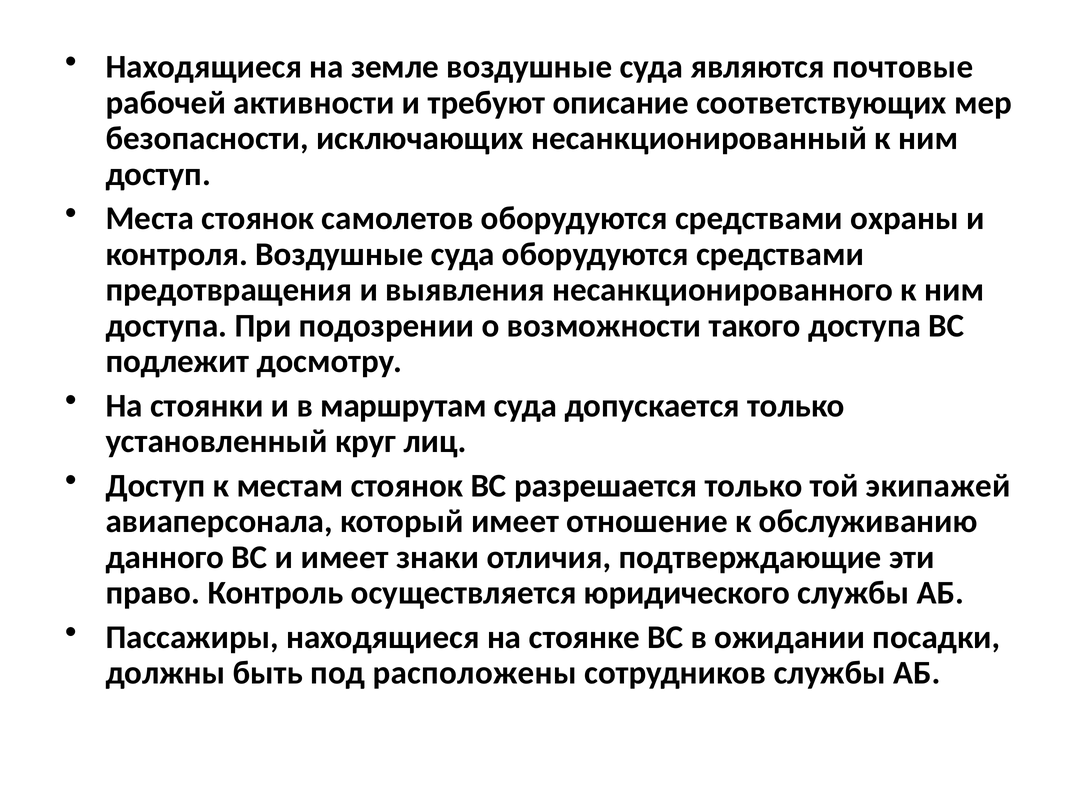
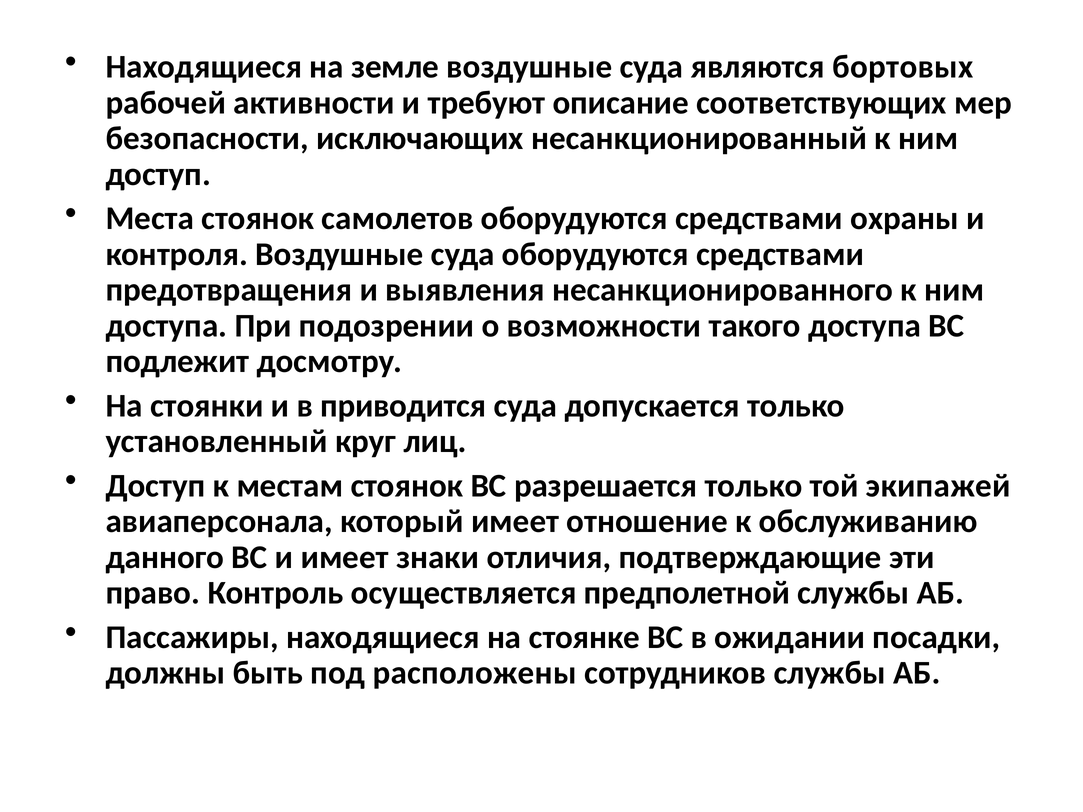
почтовые: почтовые -> бортовых
маршрутам: маршрутам -> приводится
юридического: юридического -> предполетной
